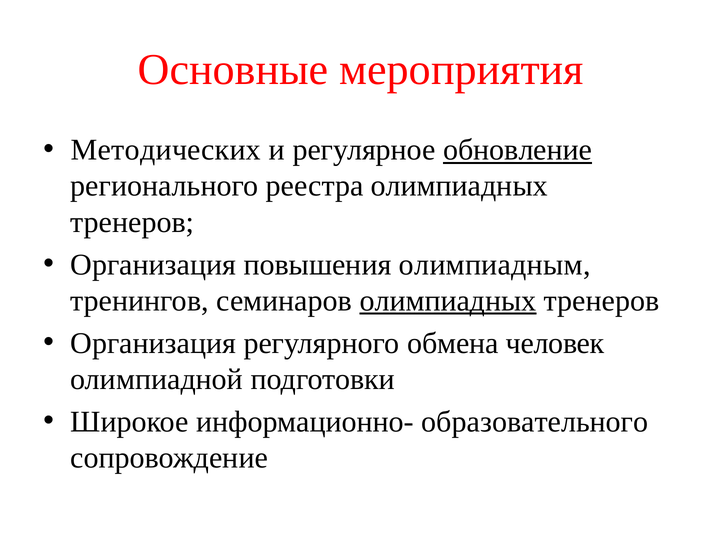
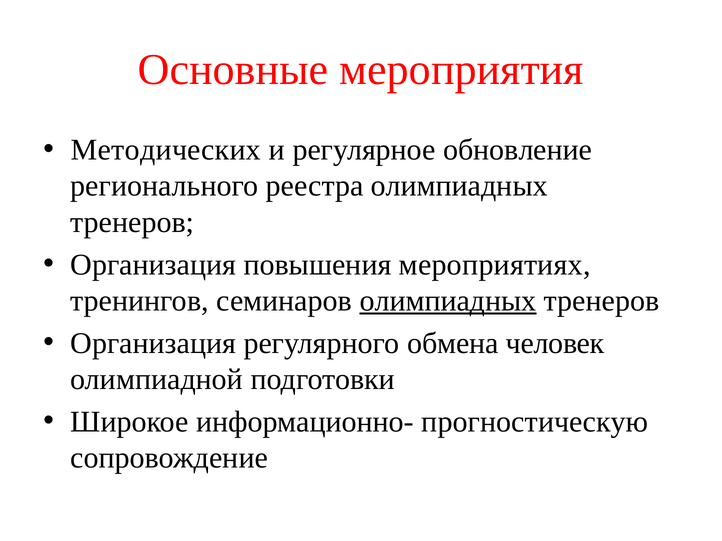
обновление underline: present -> none
олимпиадным: олимпиадным -> мероприятиях
образовательного: образовательного -> прогностическую
